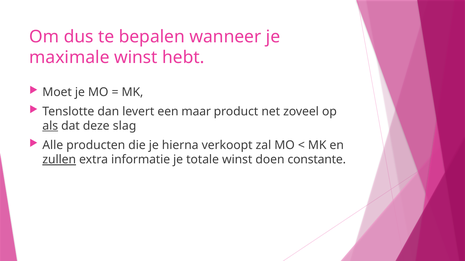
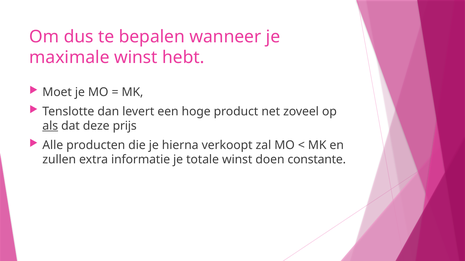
maar: maar -> hoge
slag: slag -> prijs
zullen underline: present -> none
